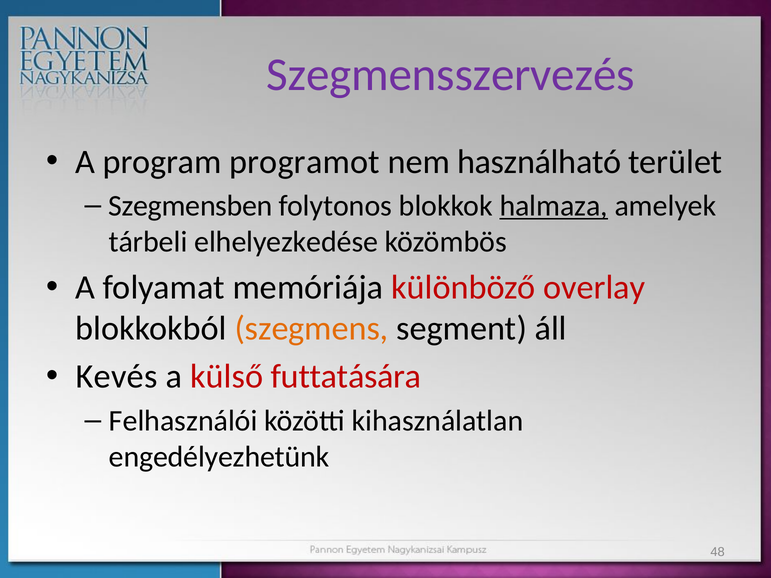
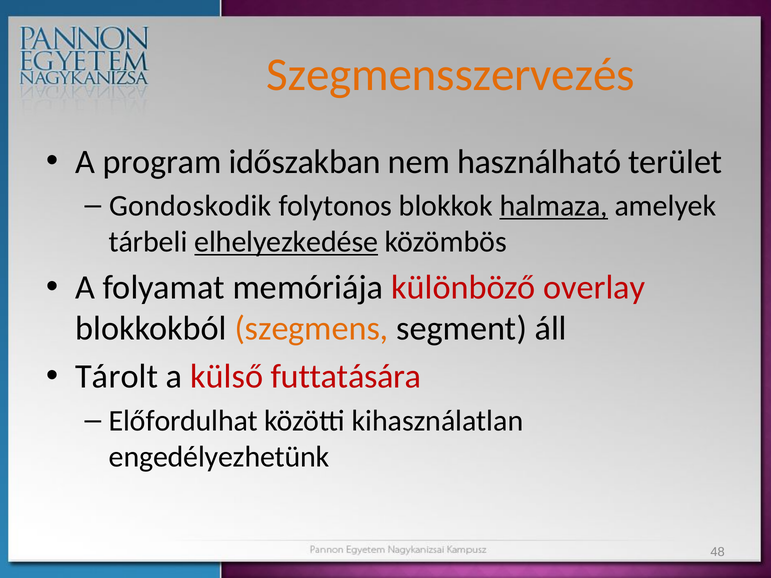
Szegmensszervezés colour: purple -> orange
programot: programot -> időszakban
Szegmensben: Szegmensben -> Gondoskodik
elhelyezkedése underline: none -> present
Kevés: Kevés -> Tárolt
Felhasználói: Felhasználói -> Előfordulhat
